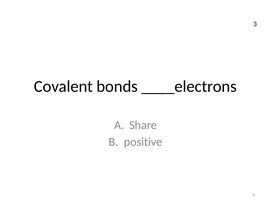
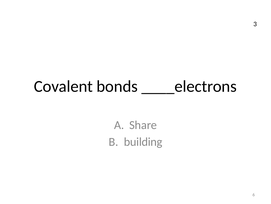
positive: positive -> building
